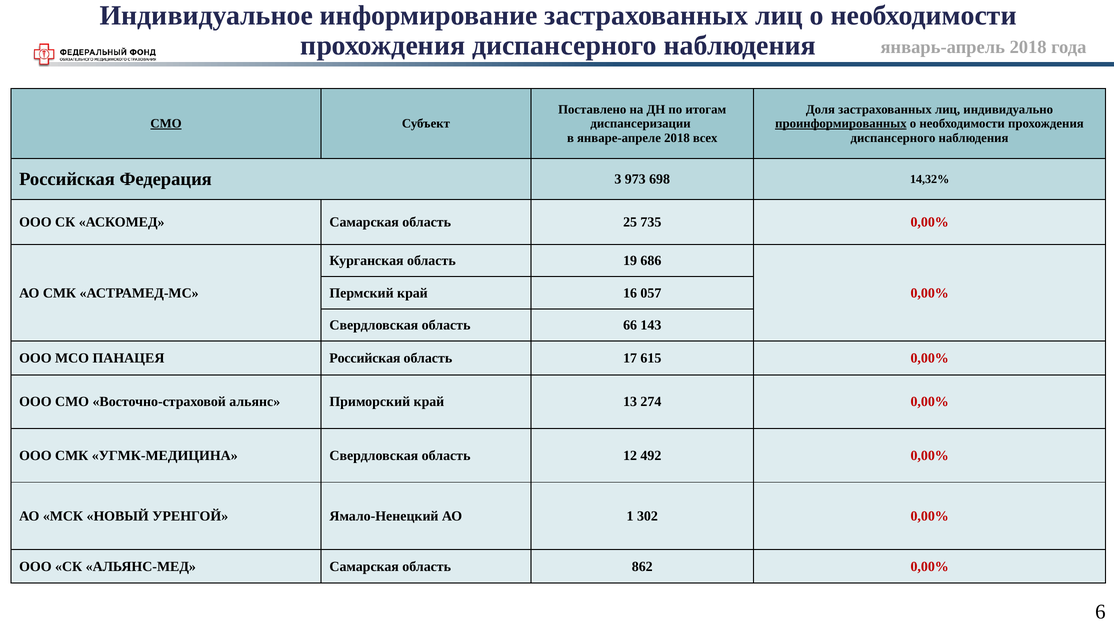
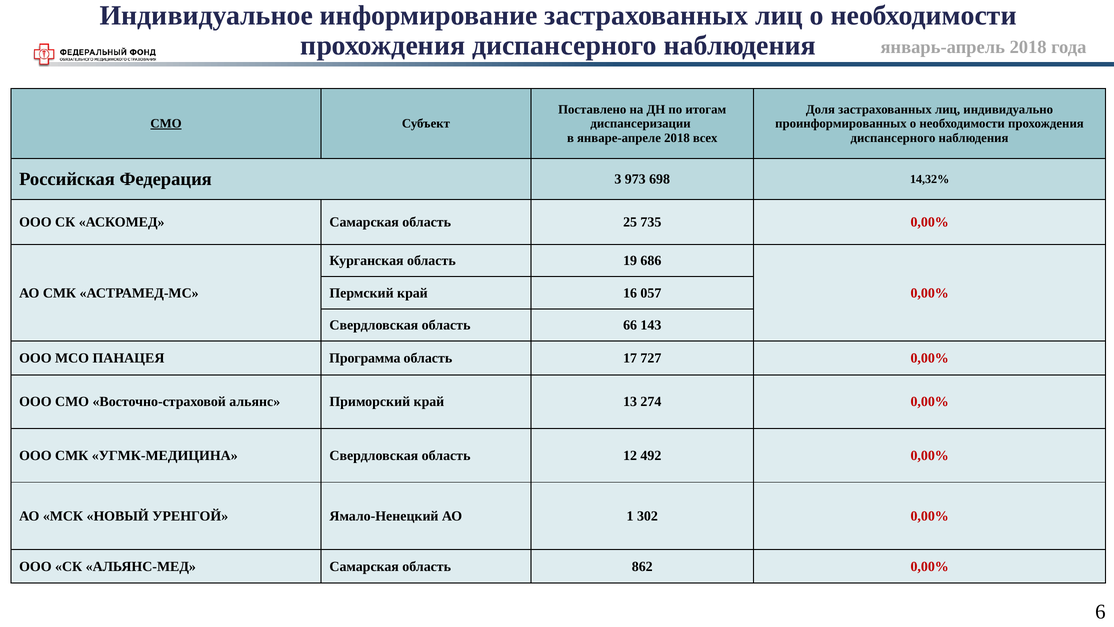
проинформированных underline: present -> none
ПАНАЦЕЯ Российская: Российская -> Программа
615: 615 -> 727
